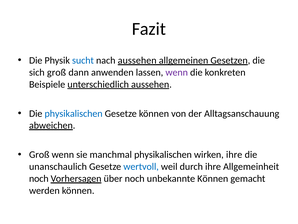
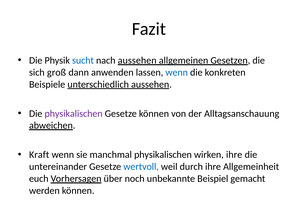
wenn at (177, 72) colour: purple -> blue
physikalischen at (74, 113) colour: blue -> purple
Groß at (39, 154): Groß -> Kraft
unanschaulich: unanschaulich -> untereinander
noch at (39, 178): noch -> euch
unbekannte Können: Können -> Beispiel
